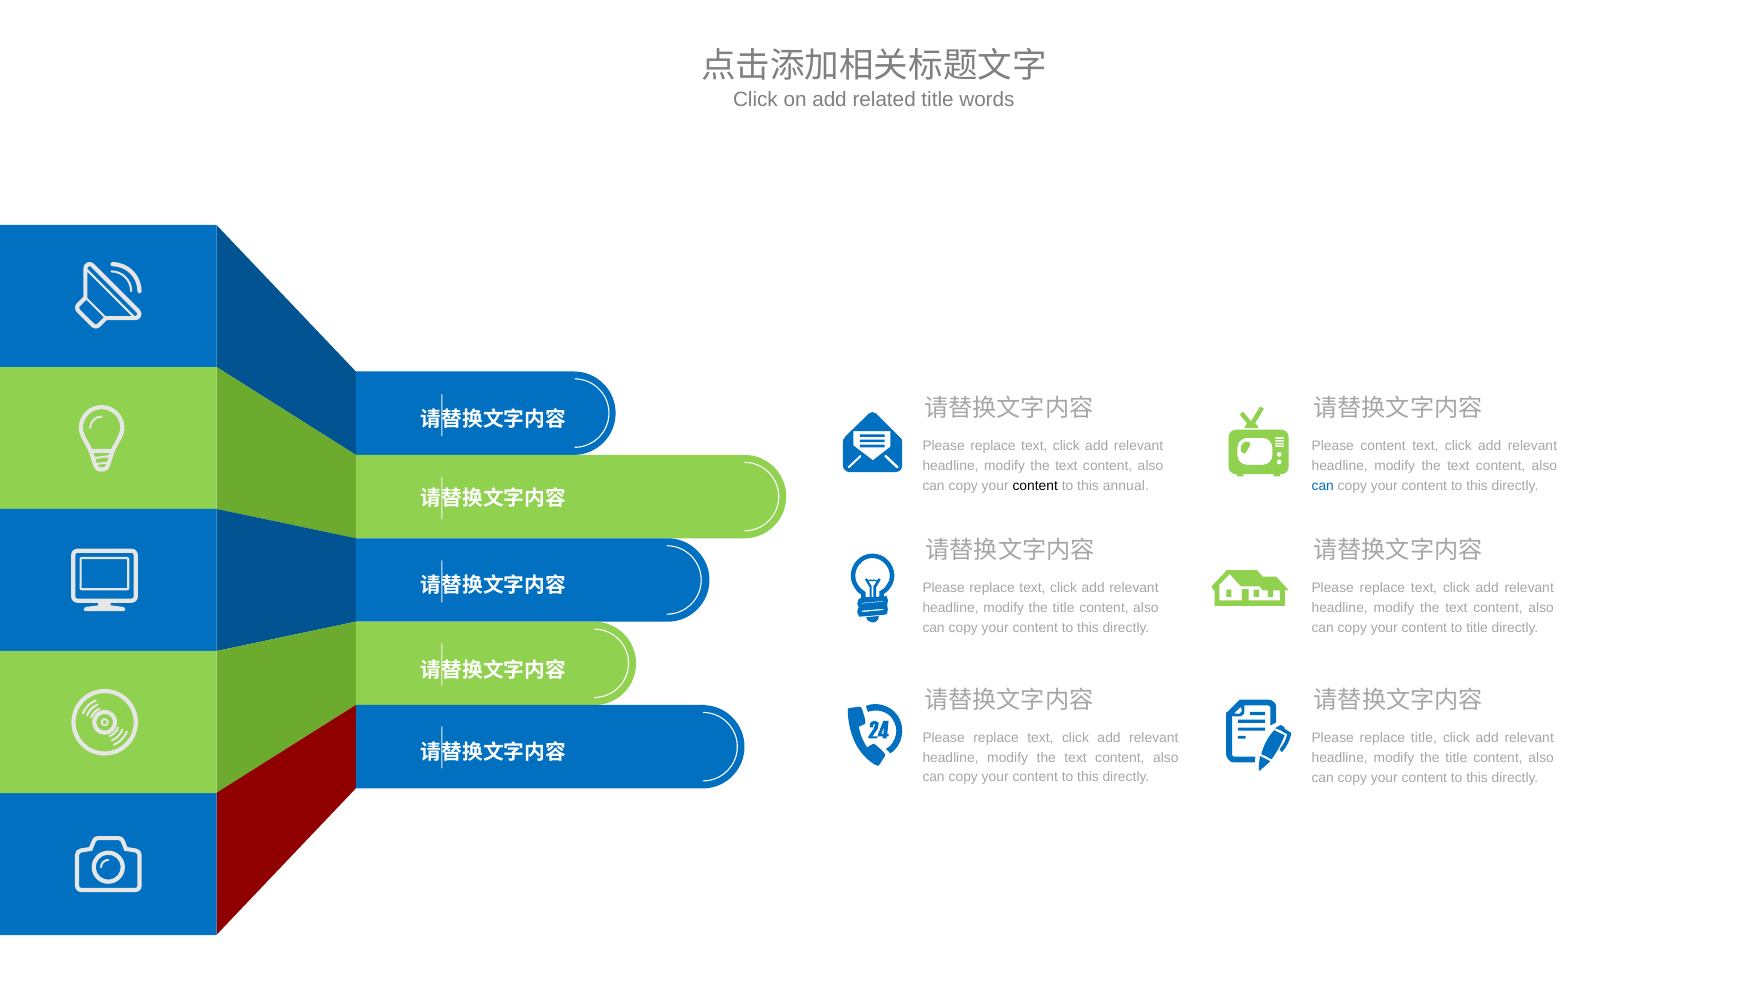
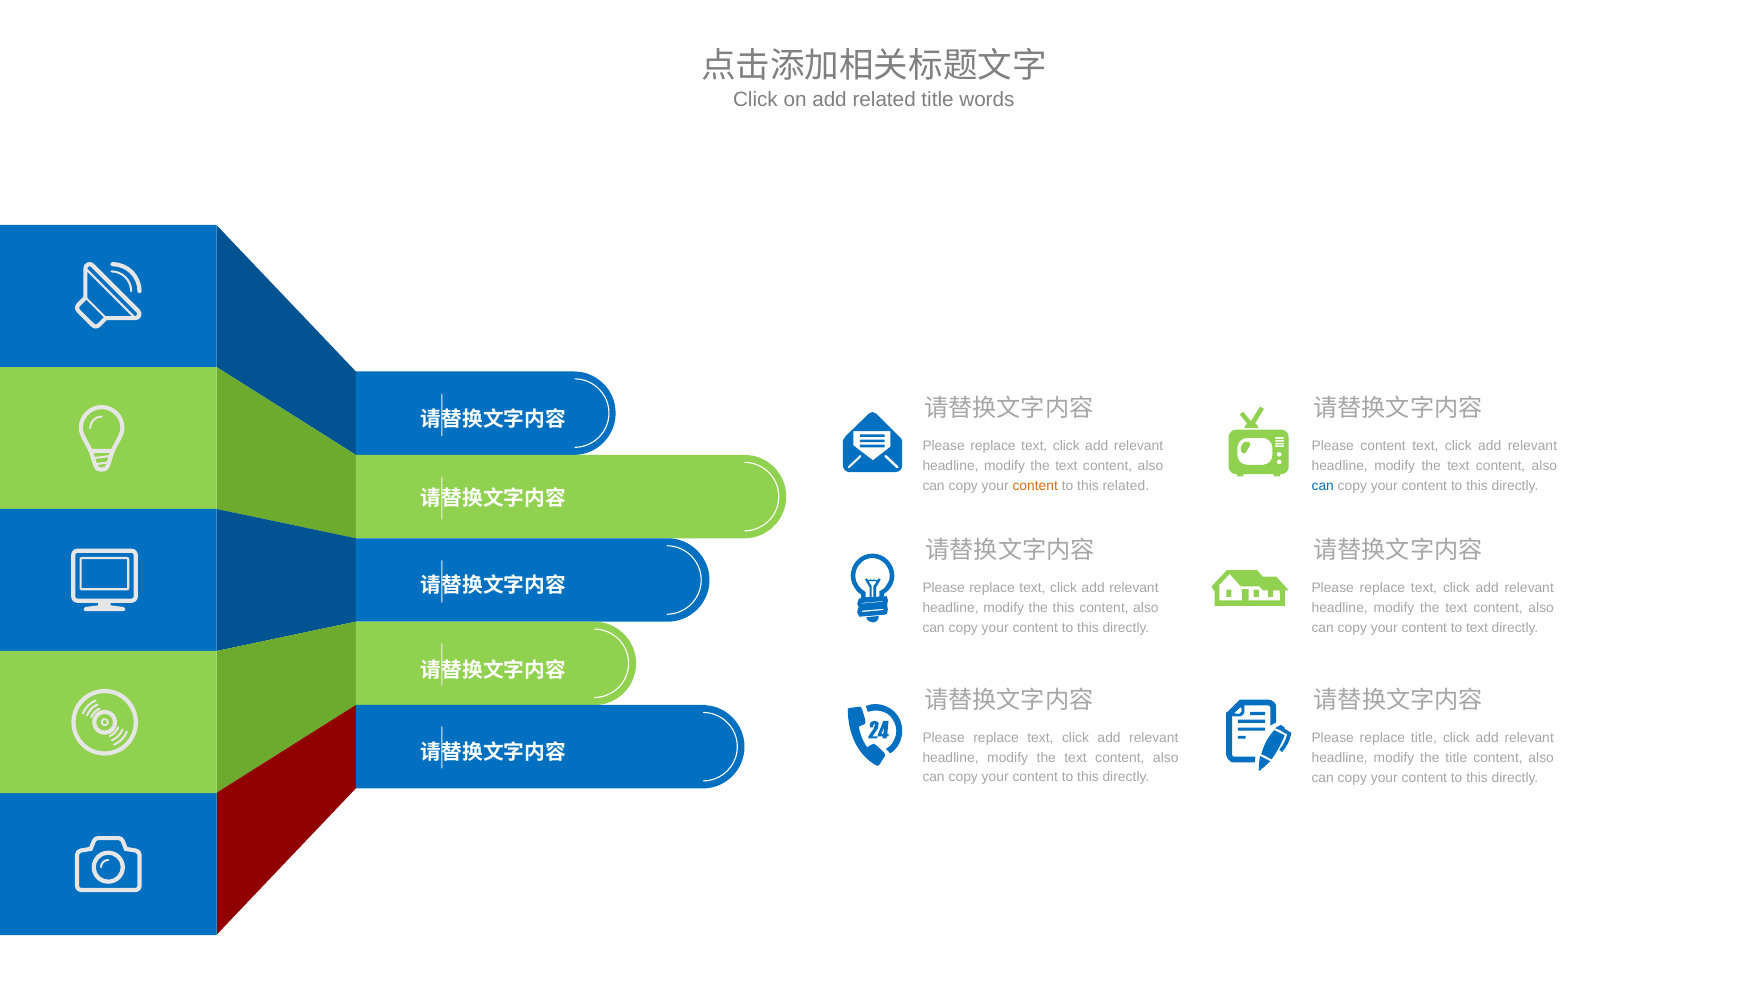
content at (1035, 486) colour: black -> orange
this annual: annual -> related
title at (1064, 608): title -> this
to title: title -> text
